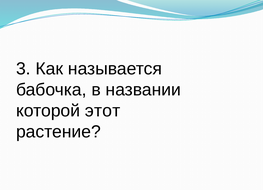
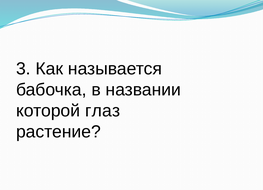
этот: этот -> глаз
